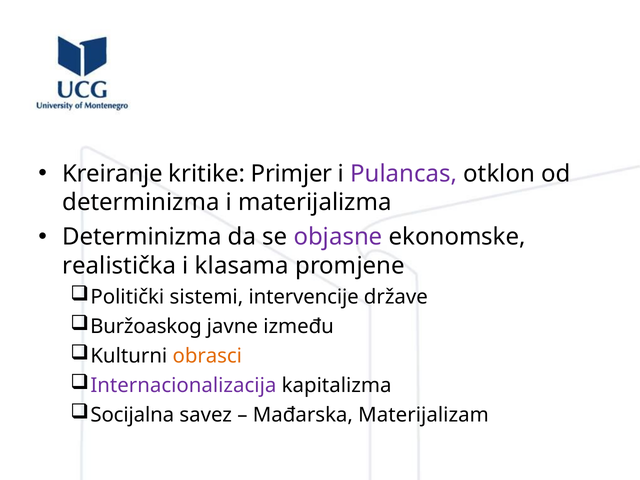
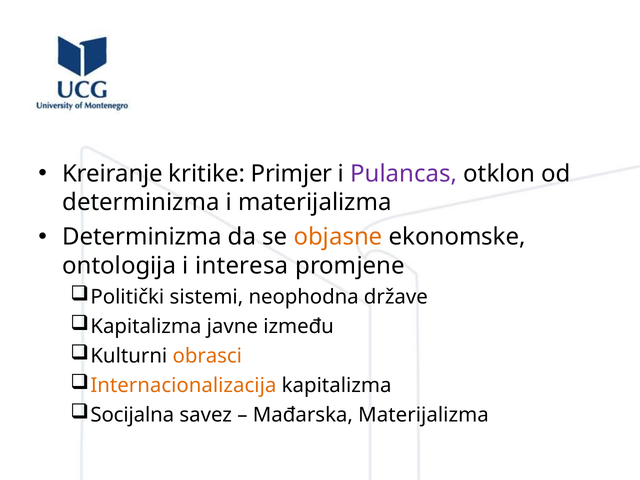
objasne colour: purple -> orange
realistička: realistička -> ontologija
klasama: klasama -> interesa
intervencije: intervencije -> neophodna
Buržoaskog at (146, 327): Buržoaskog -> Kapitalizma
Internacionalizacija colour: purple -> orange
Mađarska Materijalizam: Materijalizam -> Materijalizma
